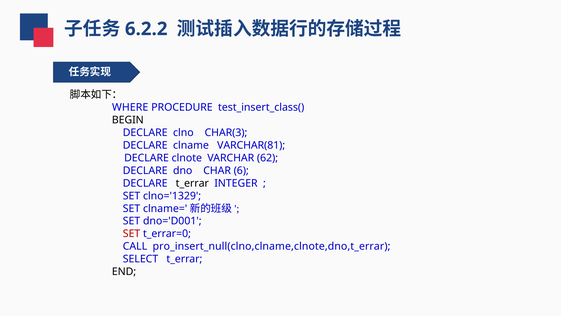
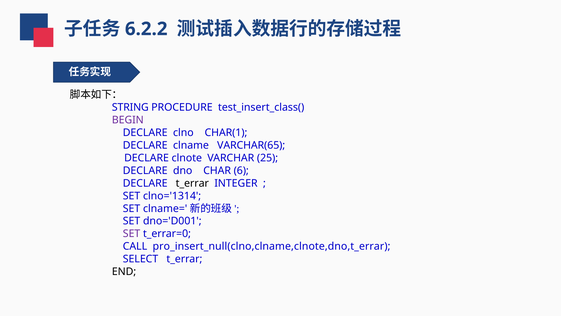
WHERE: WHERE -> STRING
BEGIN colour: black -> purple
CHAR(3: CHAR(3 -> CHAR(1
VARCHAR(81: VARCHAR(81 -> VARCHAR(65
62: 62 -> 25
clno='1329: clno='1329 -> clno='1314
SET at (132, 234) colour: red -> purple
